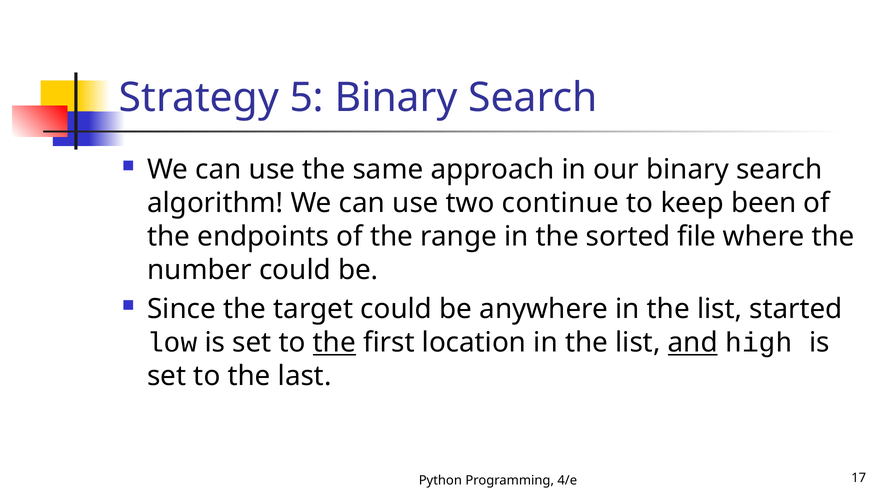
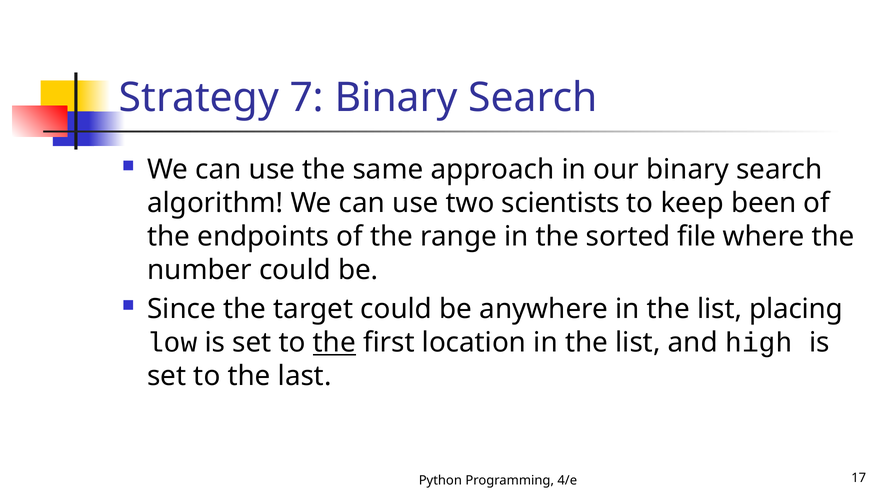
5: 5 -> 7
continue: continue -> scientists
started: started -> placing
and underline: present -> none
